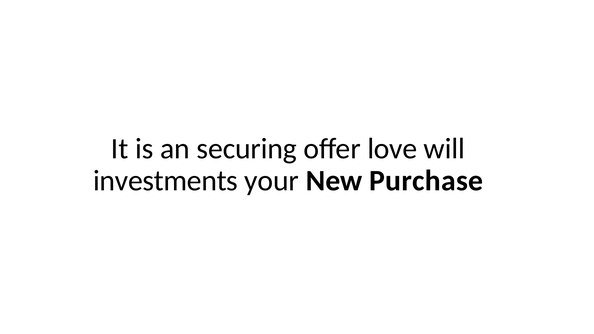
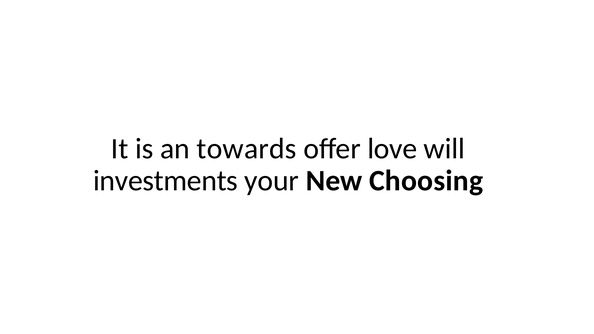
securing: securing -> towards
Purchase: Purchase -> Choosing
